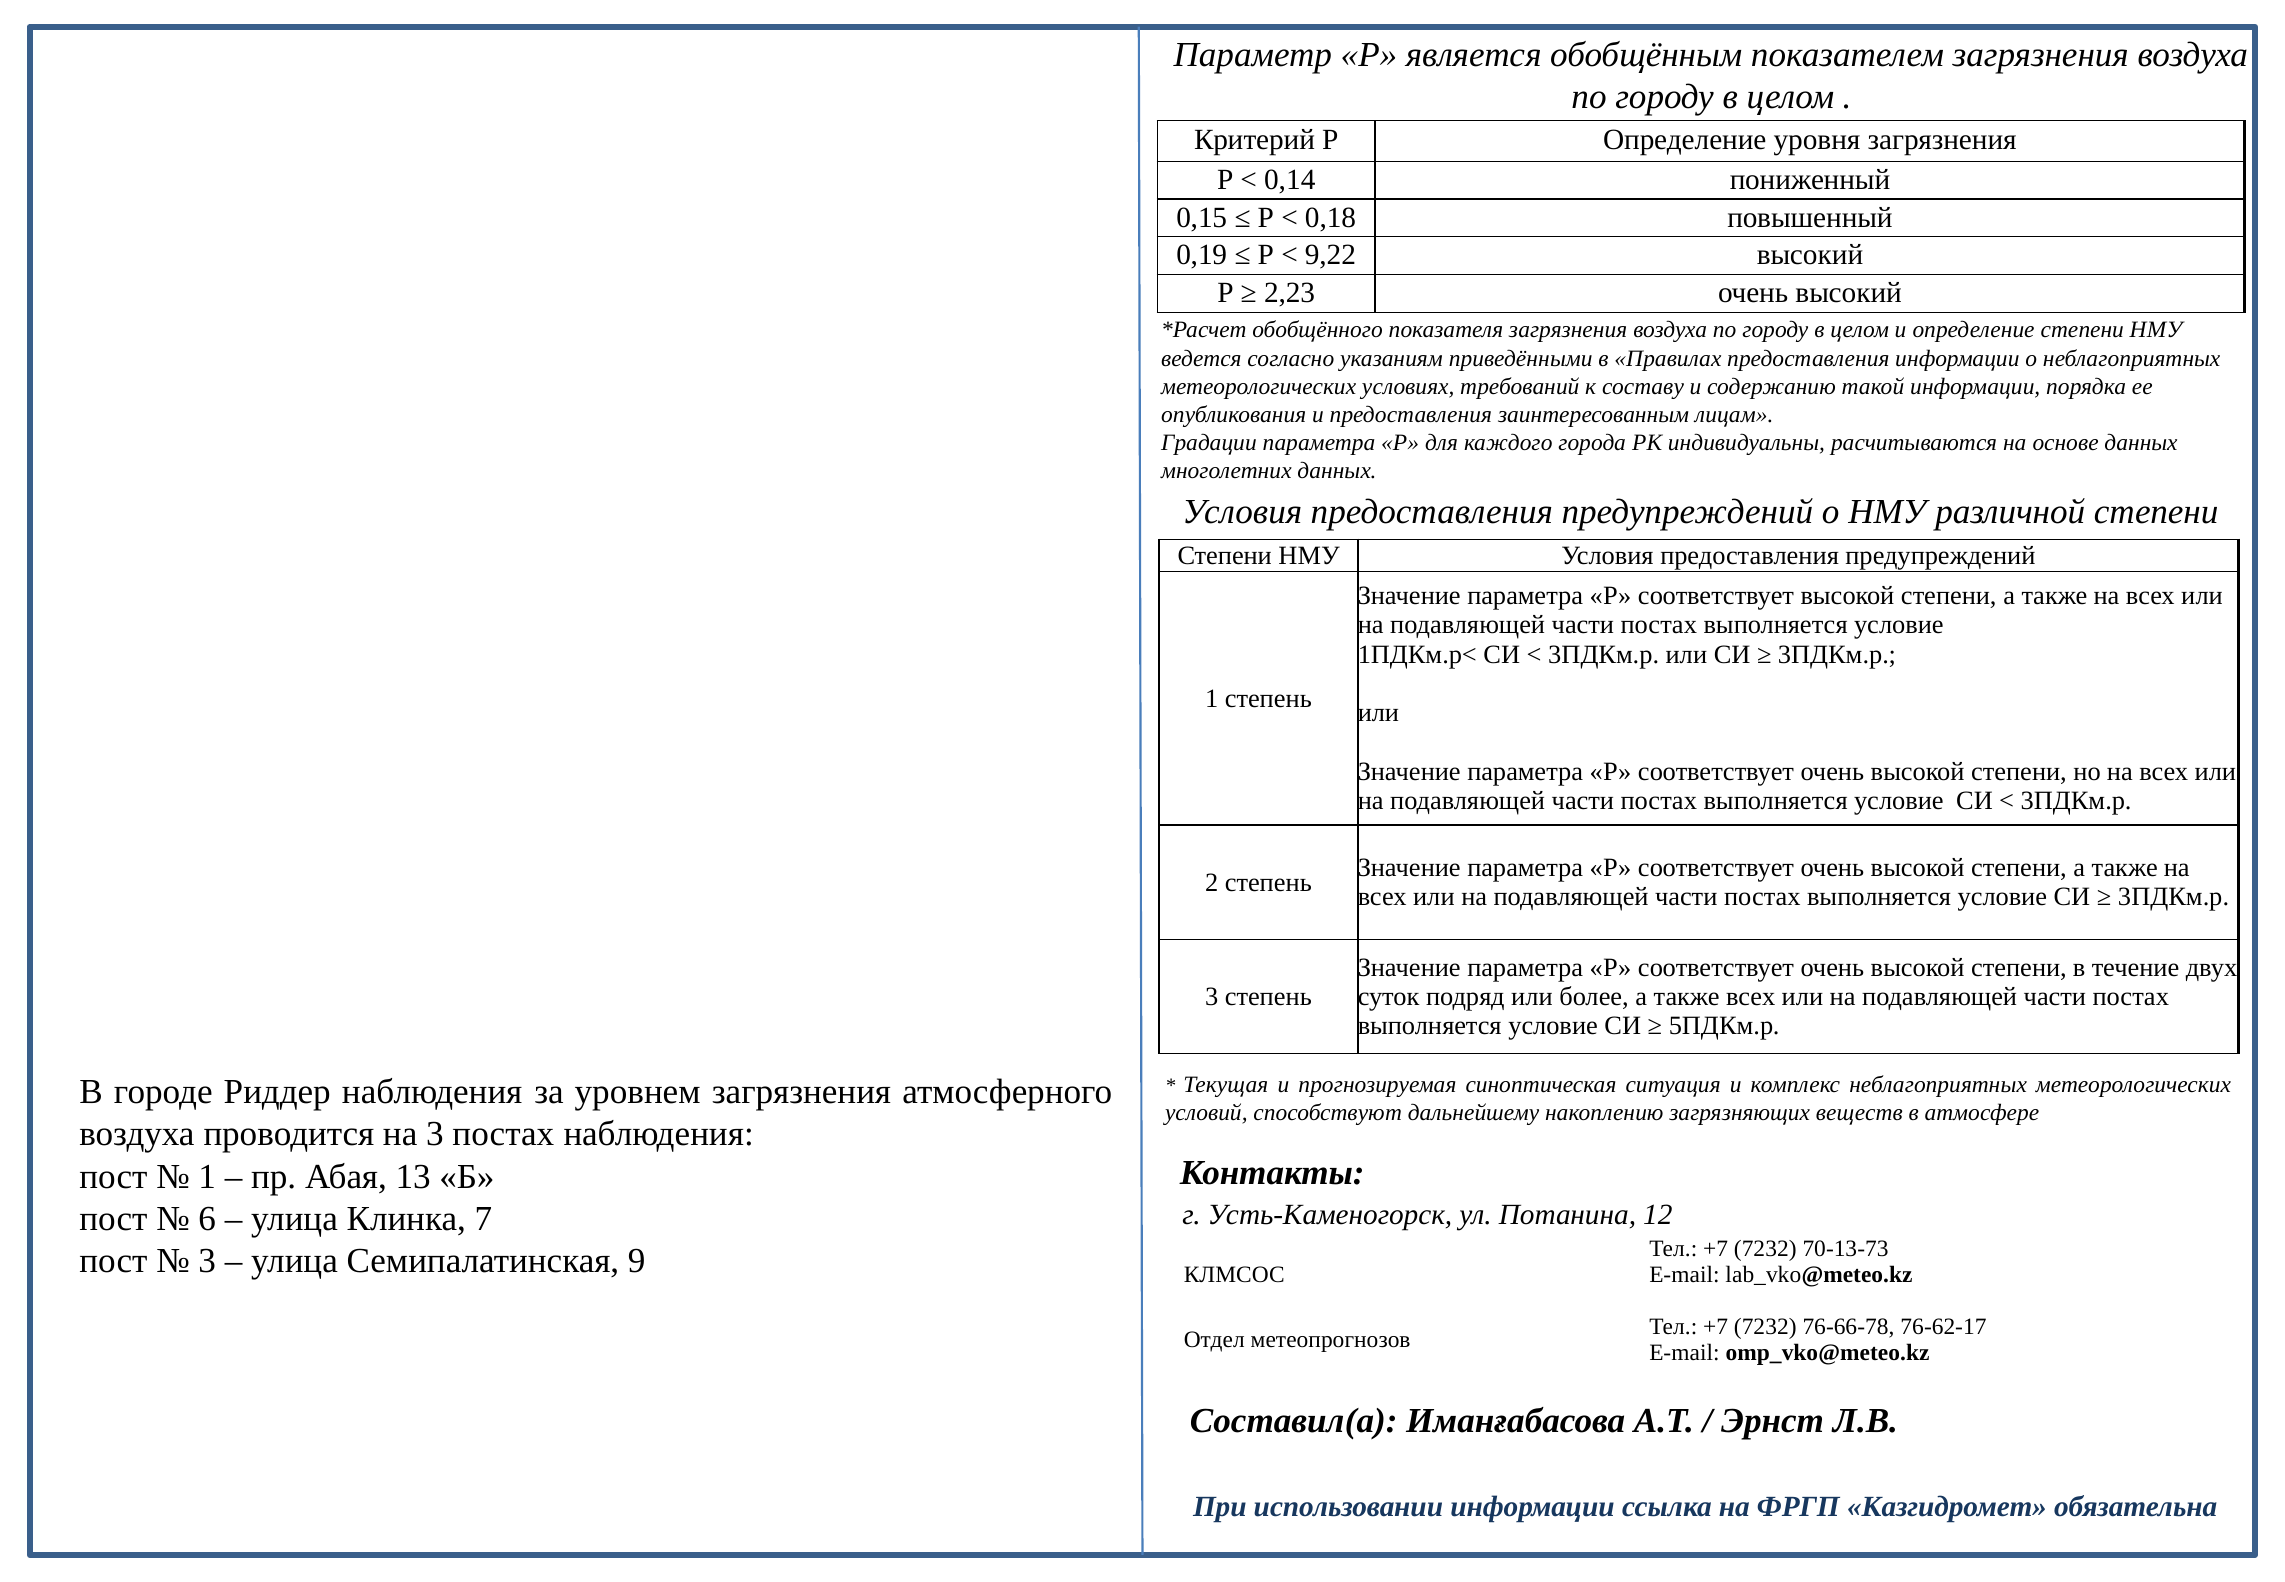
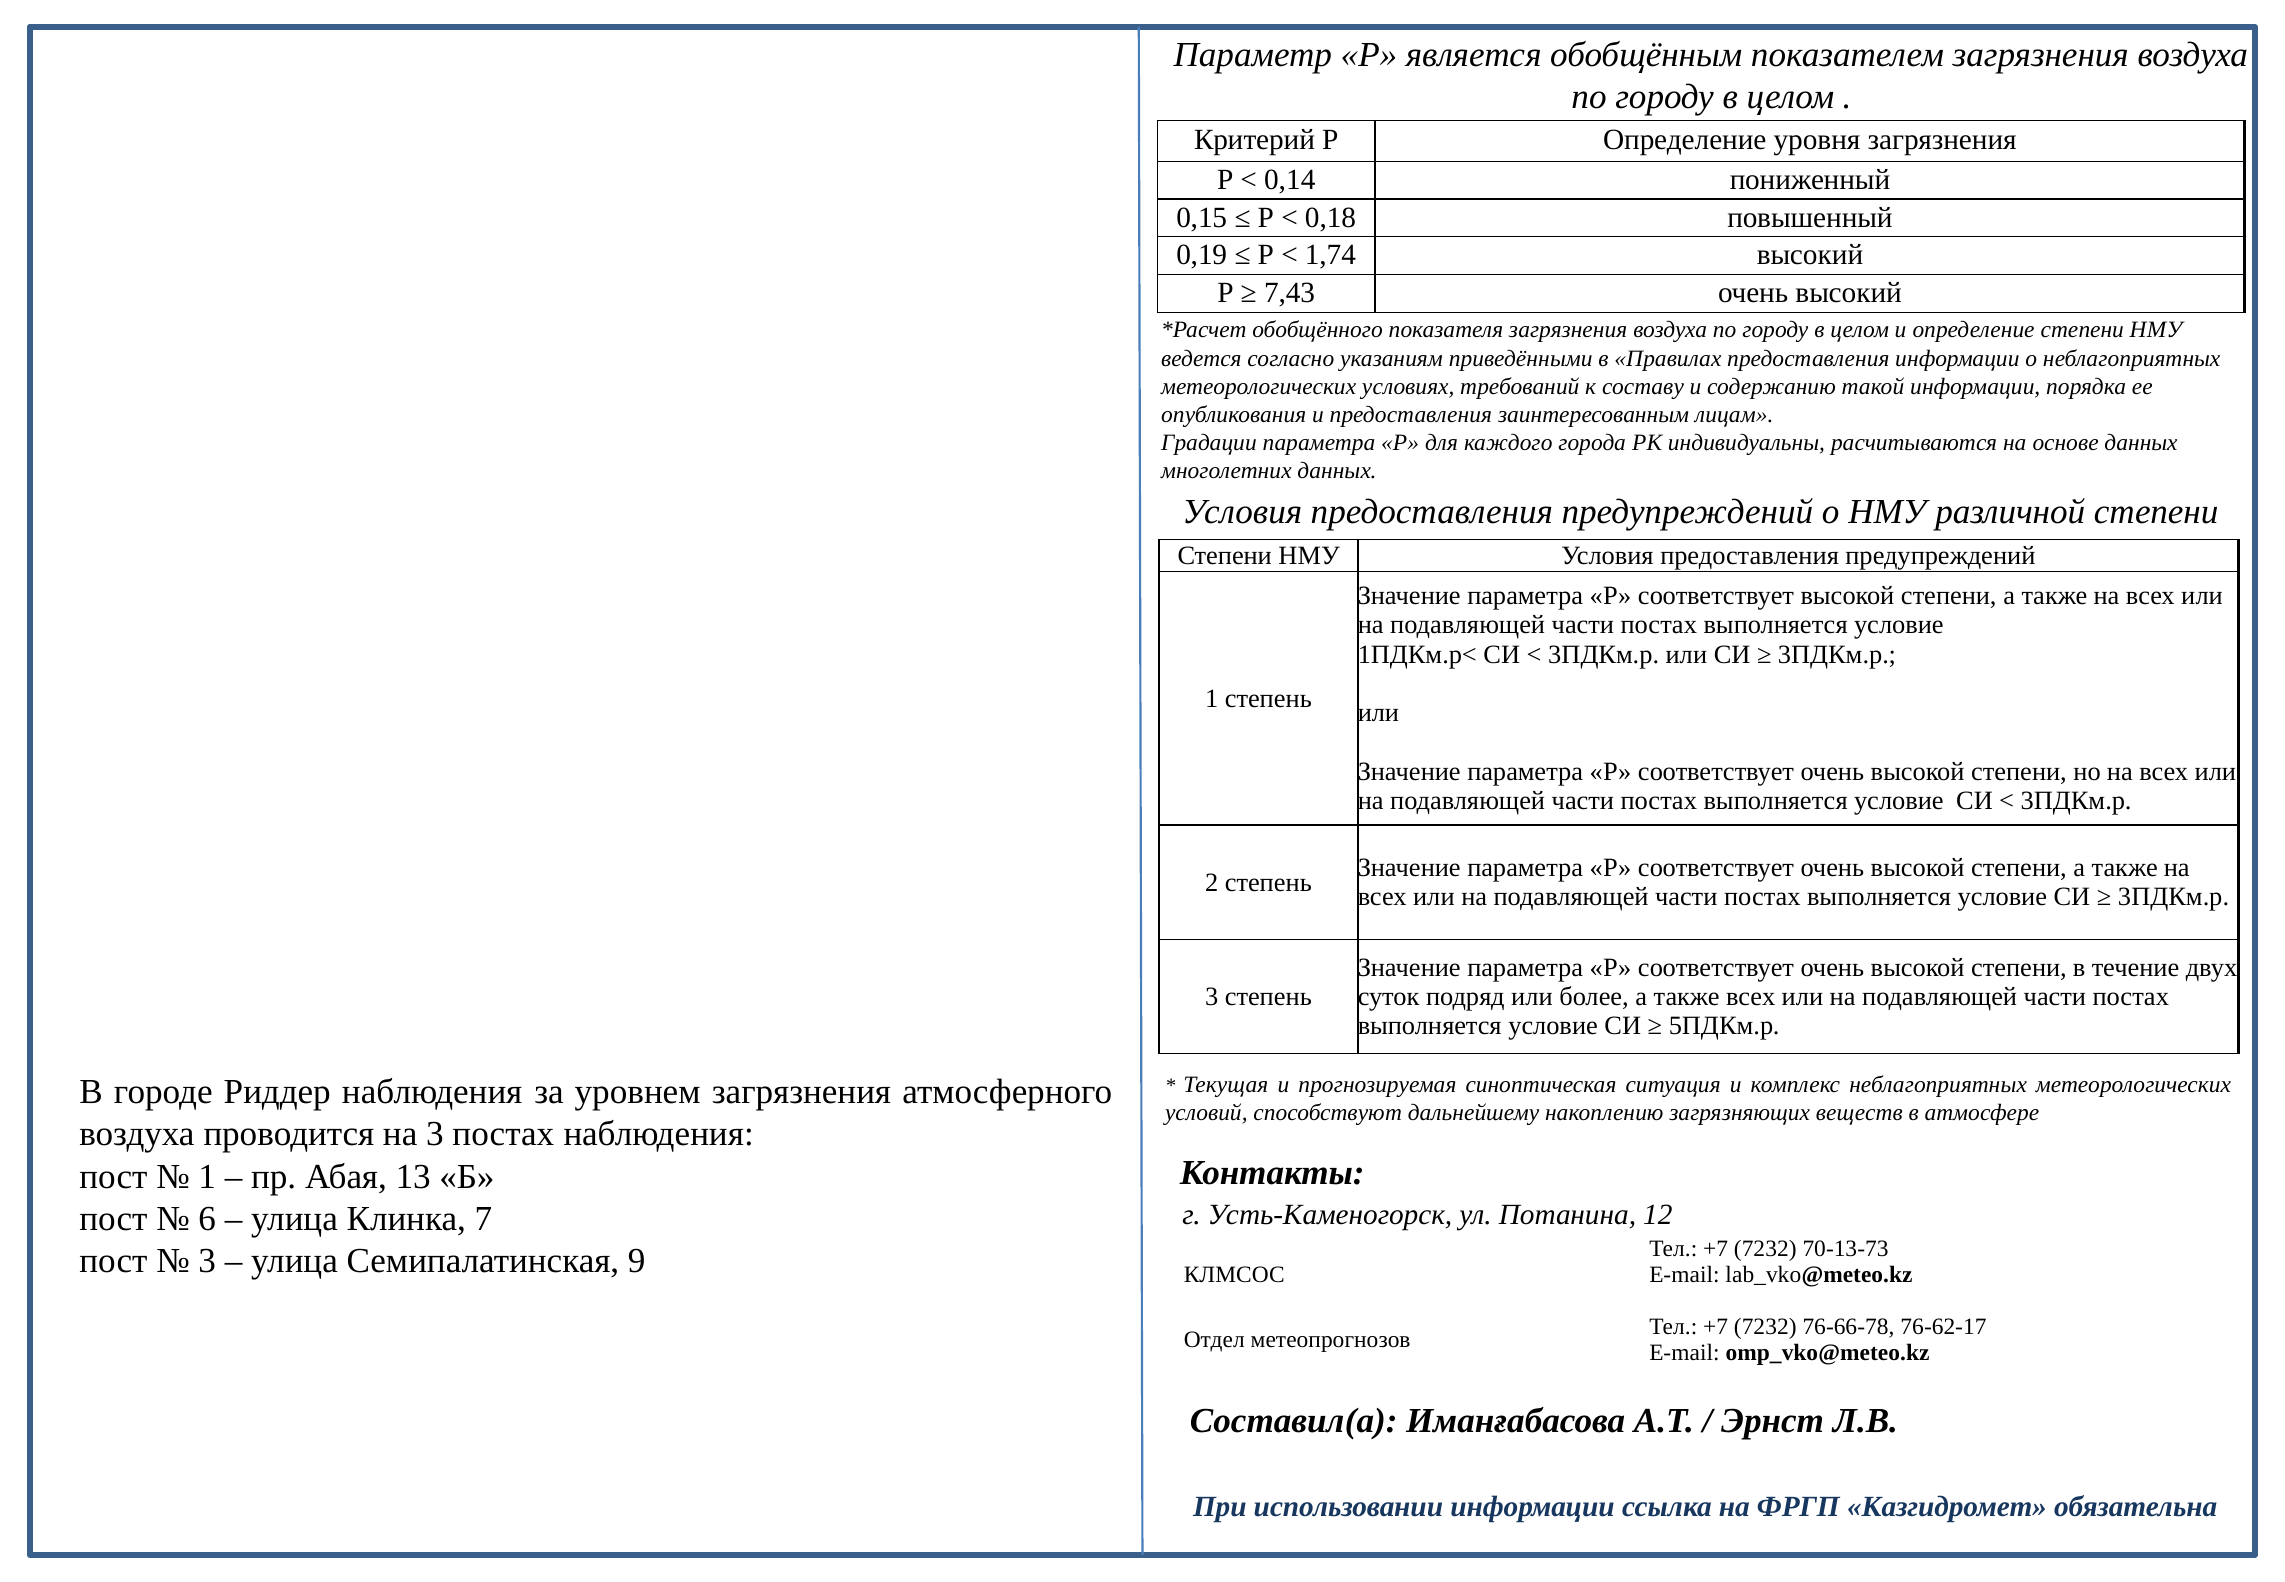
9,22: 9,22 -> 1,74
2,23: 2,23 -> 7,43
